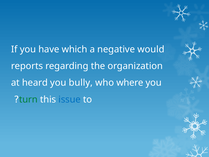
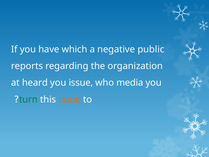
would: would -> public
you bully: bully -> issue
where: where -> media
issue at (70, 99) colour: blue -> orange
